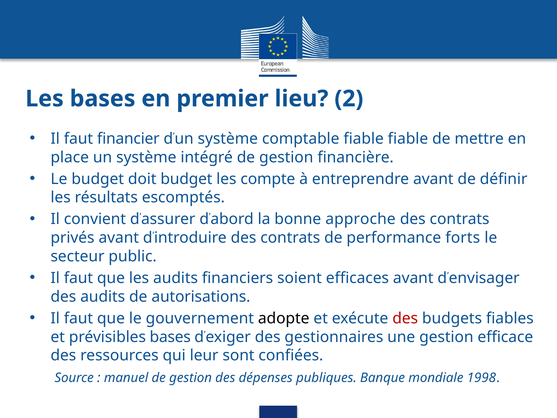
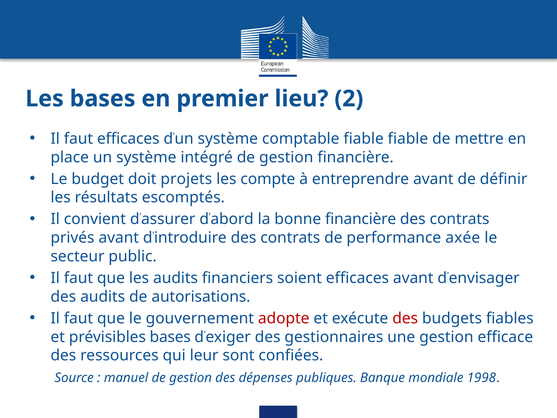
faut financier: financier -> efficaces
doit budget: budget -> projets
bonne approche: approche -> financière
forts: forts -> axée
adopte colour: black -> red
